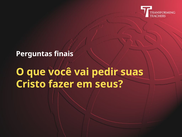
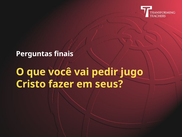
suas: suas -> jugo
